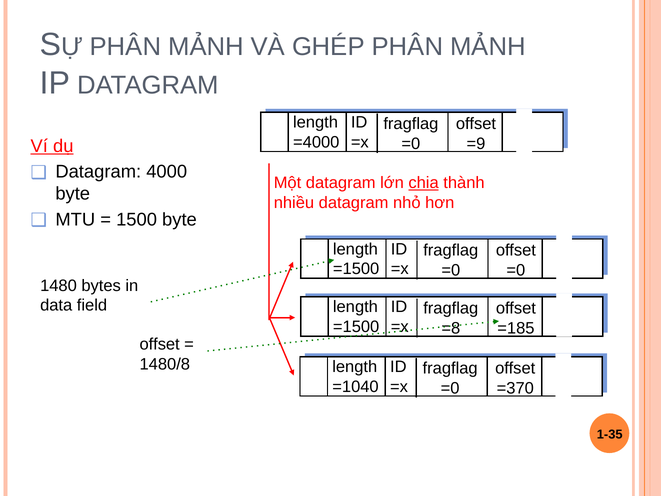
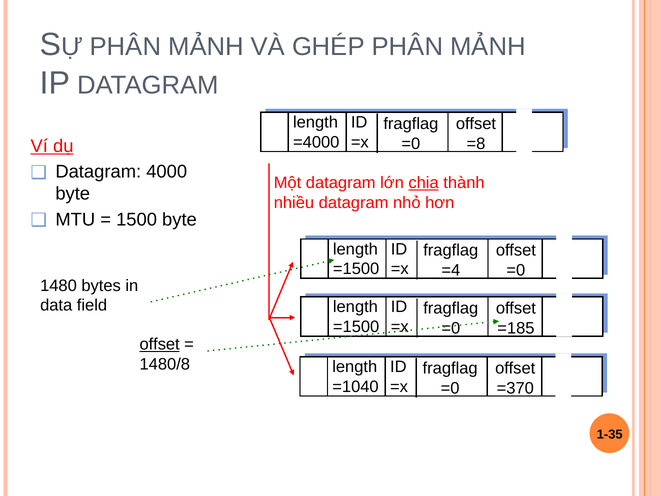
=9: =9 -> =8
=0 at (451, 270): =0 -> =4
=8 at (451, 328): =8 -> =0
offset at (160, 344) underline: none -> present
